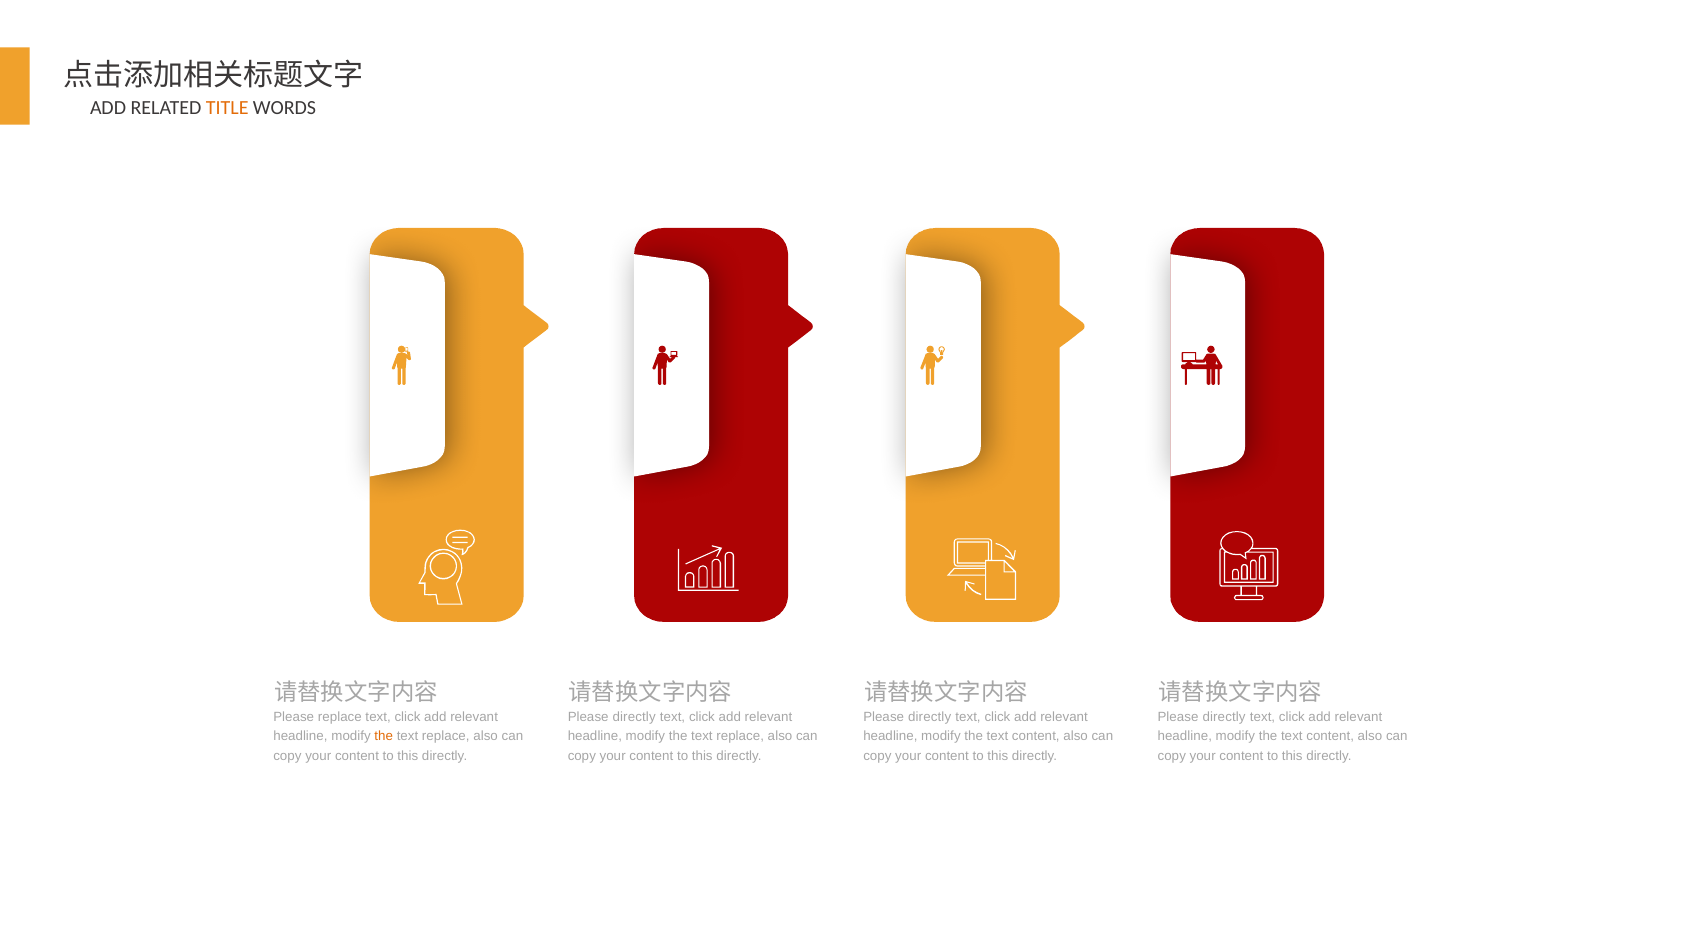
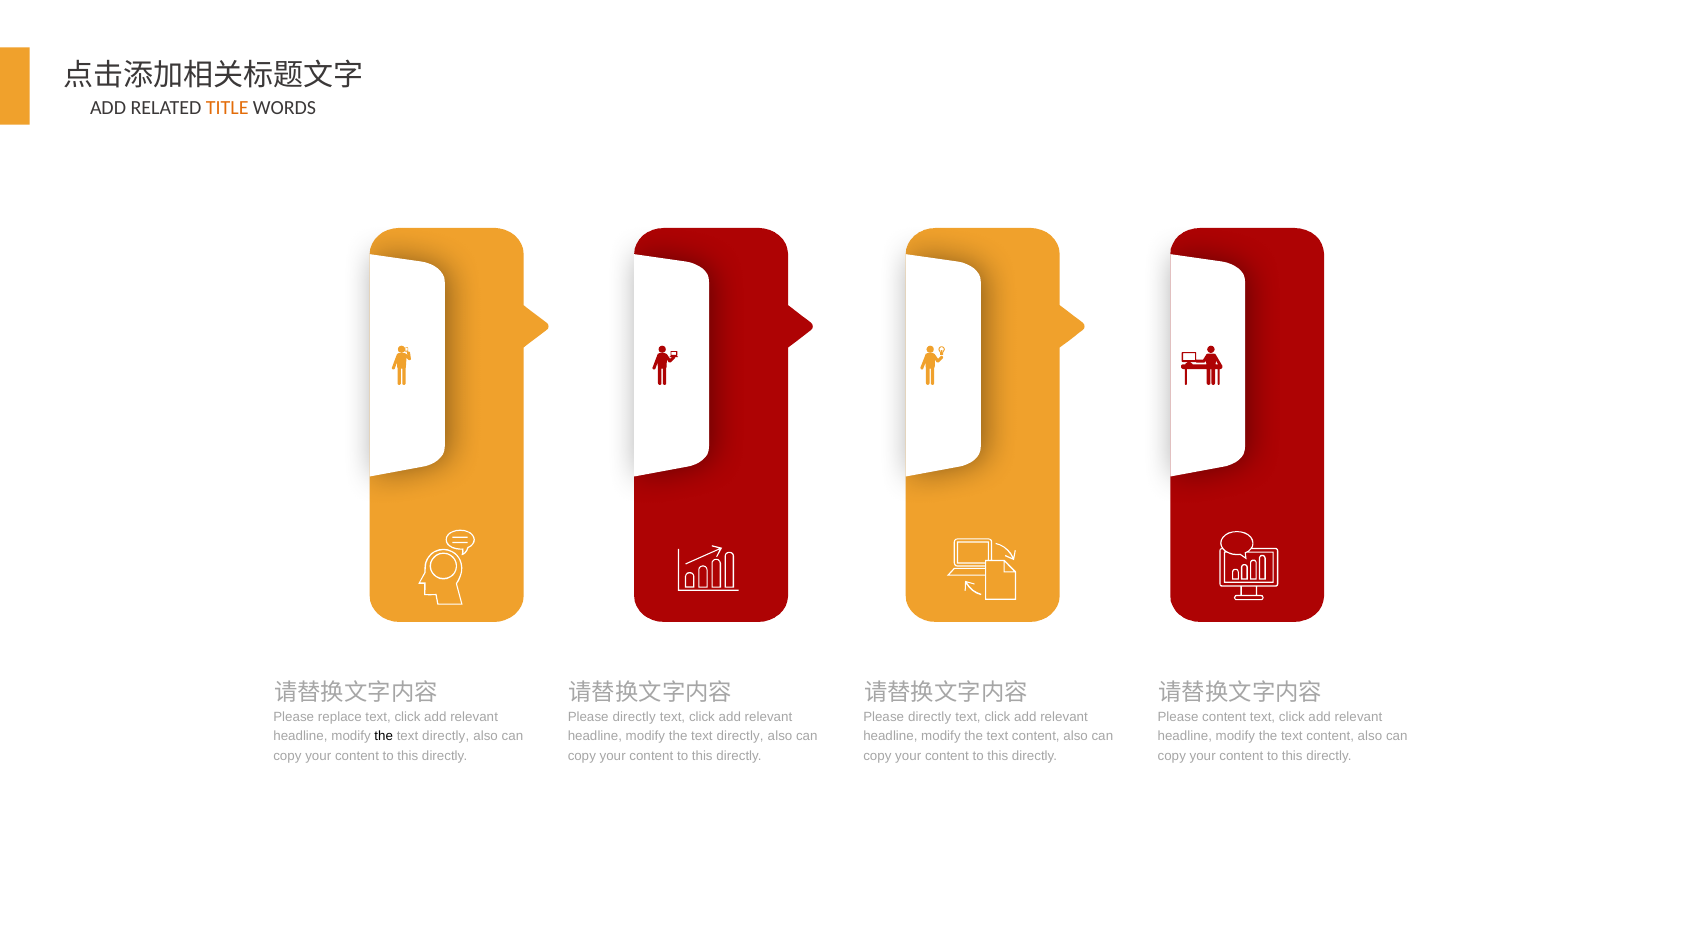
directly at (1224, 717): directly -> content
the at (384, 736) colour: orange -> black
replace at (446, 736): replace -> directly
replace at (740, 736): replace -> directly
